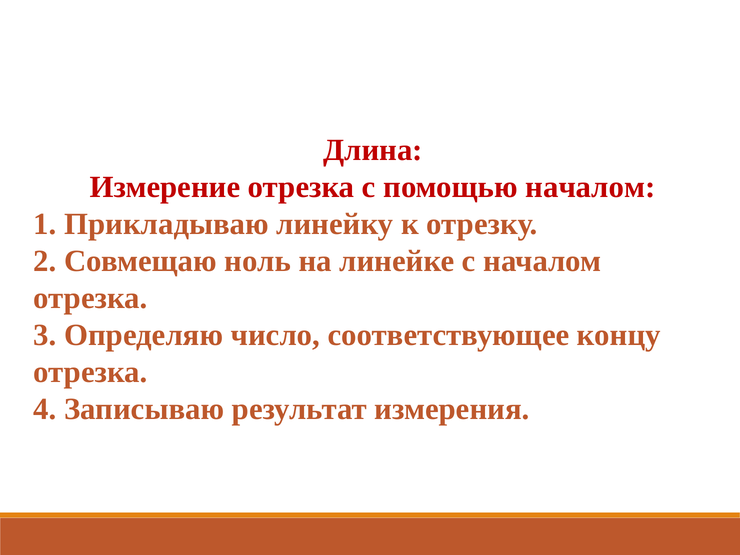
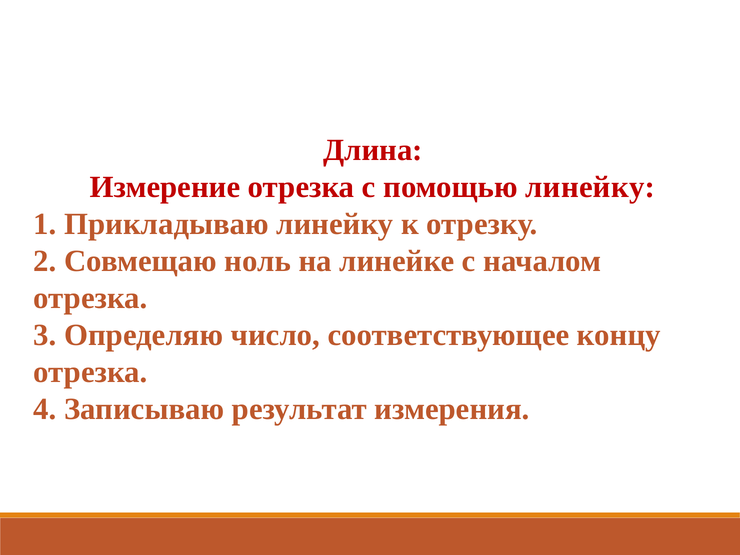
помощью началом: началом -> линейку
